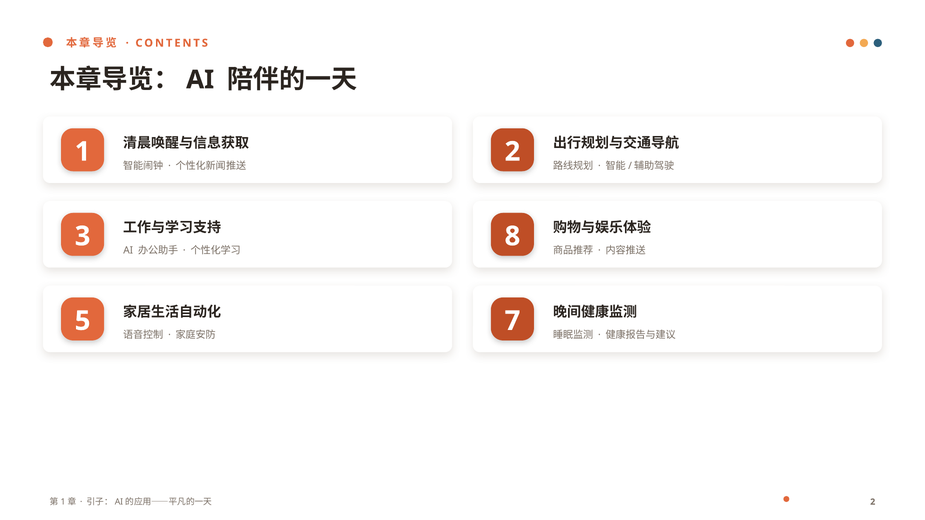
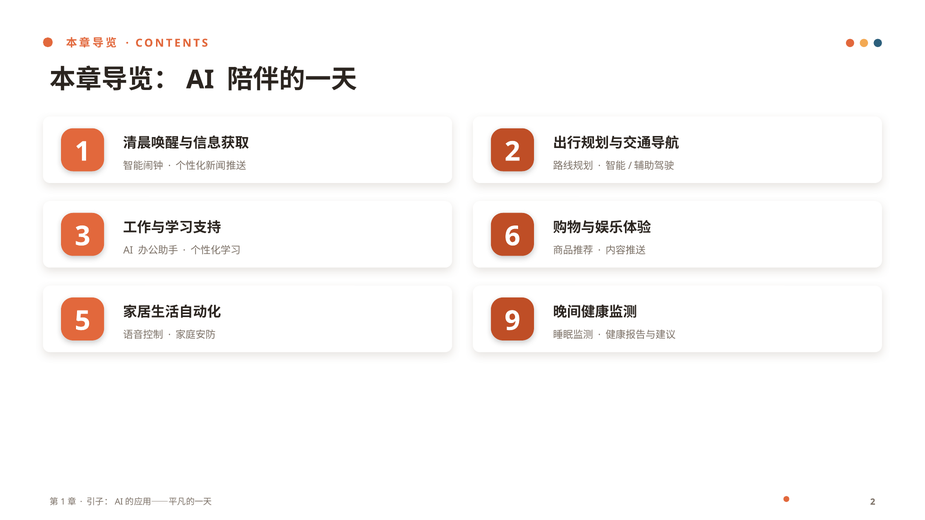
8: 8 -> 6
7: 7 -> 9
